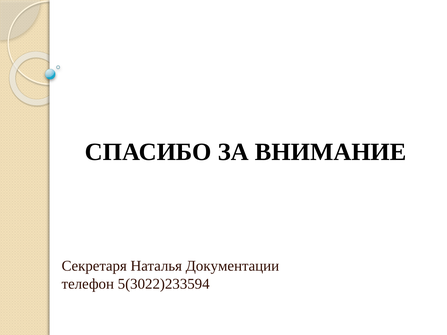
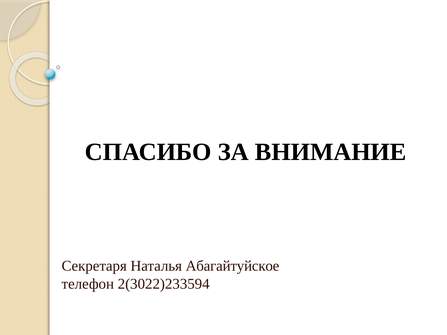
Документации: Документации -> Абагайтуйское
5(3022)233594: 5(3022)233594 -> 2(3022)233594
